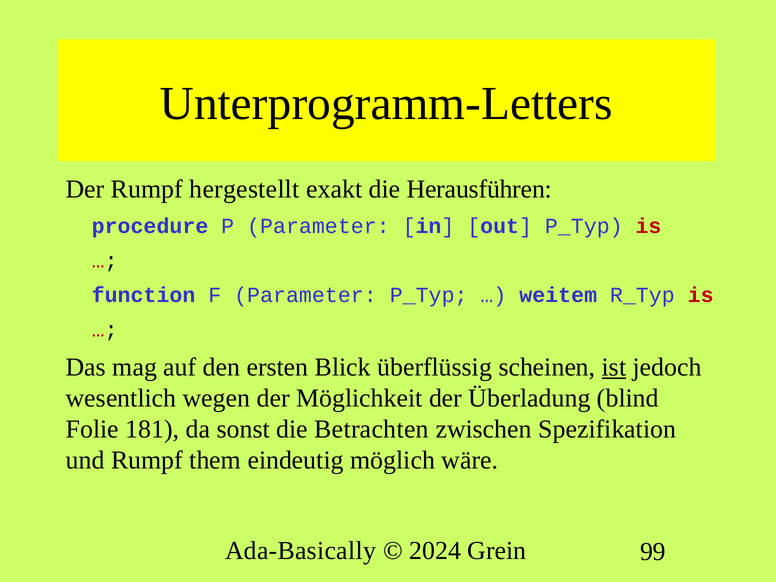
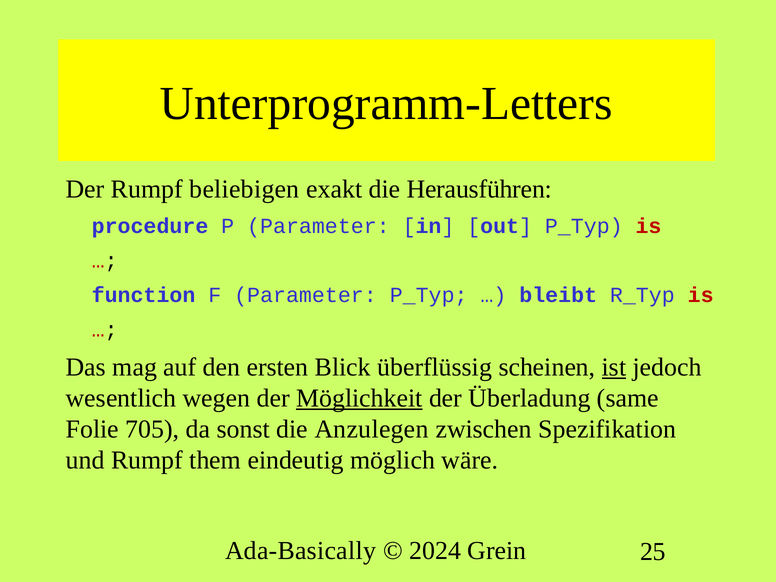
hergestellt: hergestellt -> beliebigen
weitem: weitem -> bleibt
Möglichkeit underline: none -> present
blind: blind -> same
181: 181 -> 705
Betrachten: Betrachten -> Anzulegen
99: 99 -> 25
